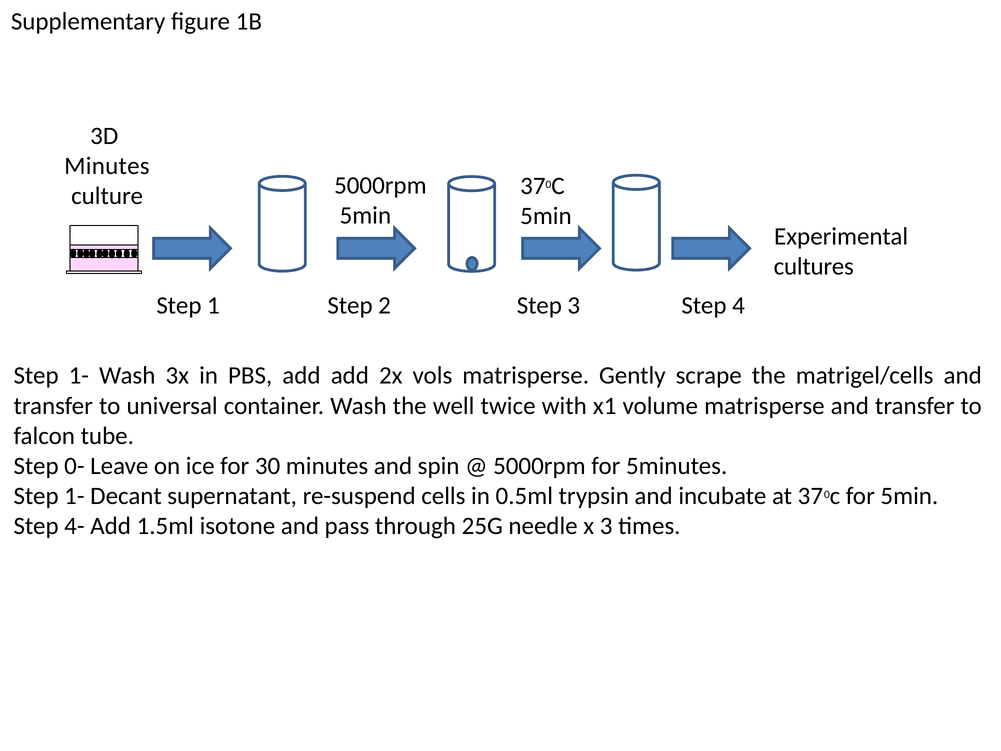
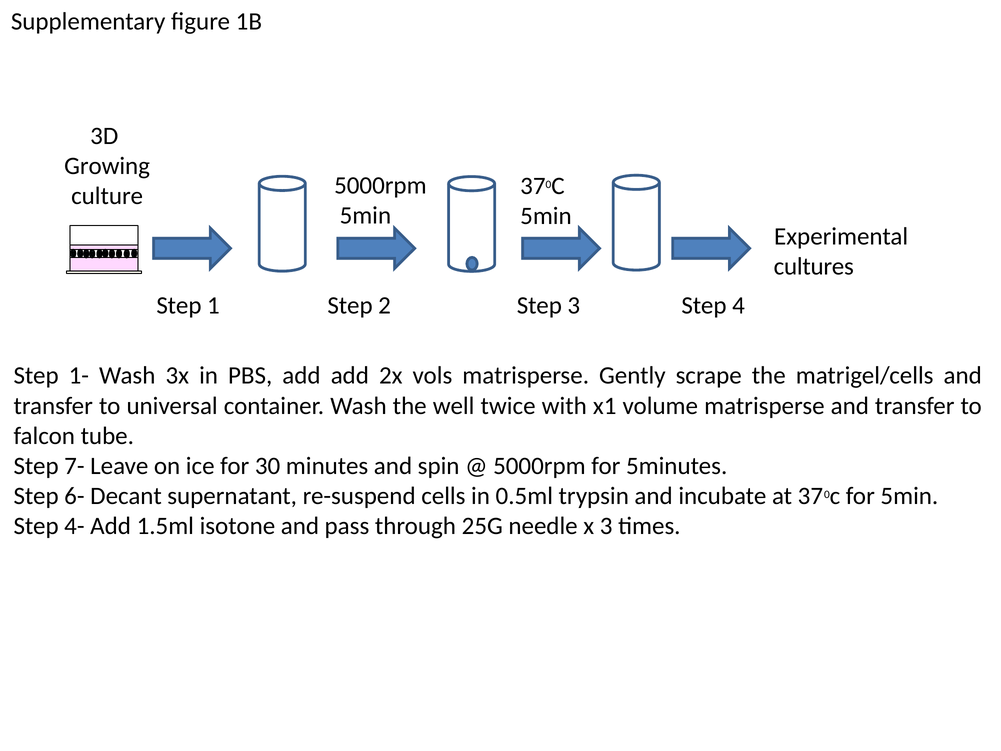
Minutes at (107, 166): Minutes -> Growing
0-: 0- -> 7-
1- at (74, 496): 1- -> 6-
